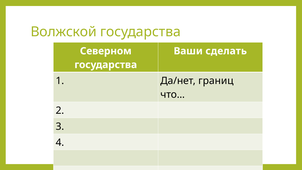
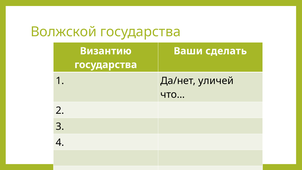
Северном: Северном -> Византию
границ: границ -> уличей
